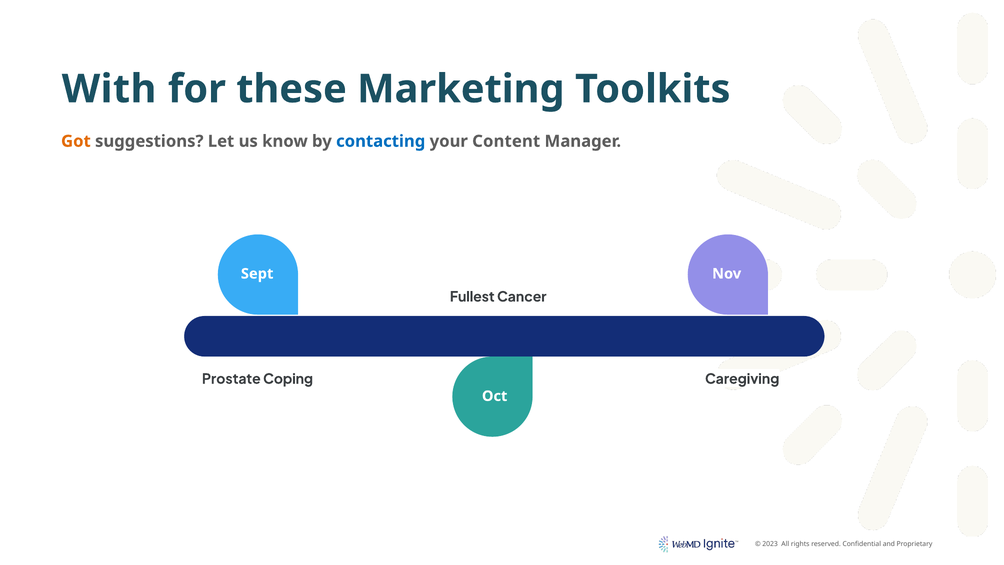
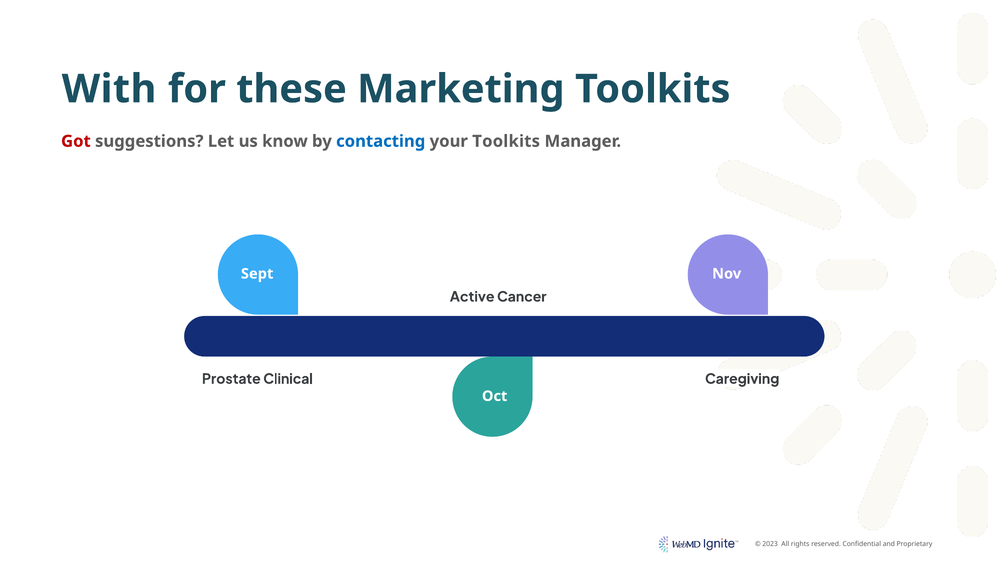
Got colour: orange -> red
your Content: Content -> Toolkits
Fullest: Fullest -> Active
Coping: Coping -> Clinical
